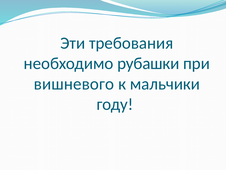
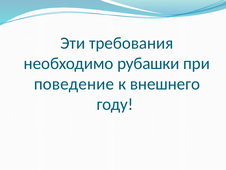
вишневого: вишневого -> поведение
мальчики: мальчики -> внешнего
